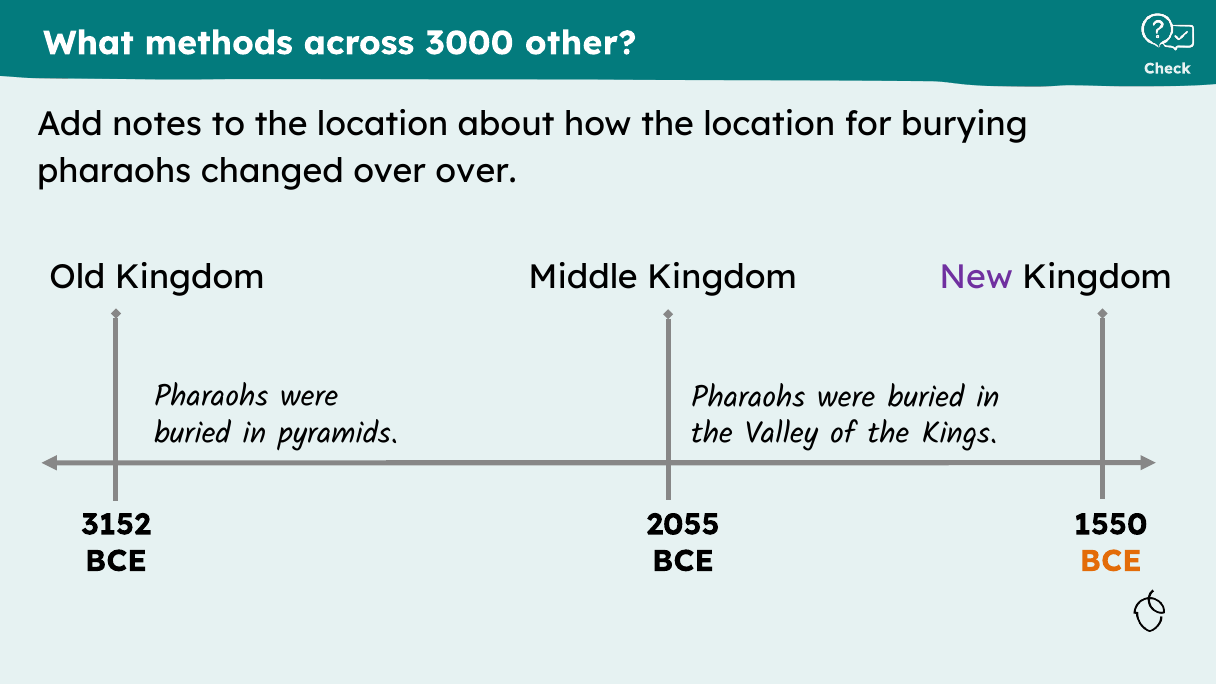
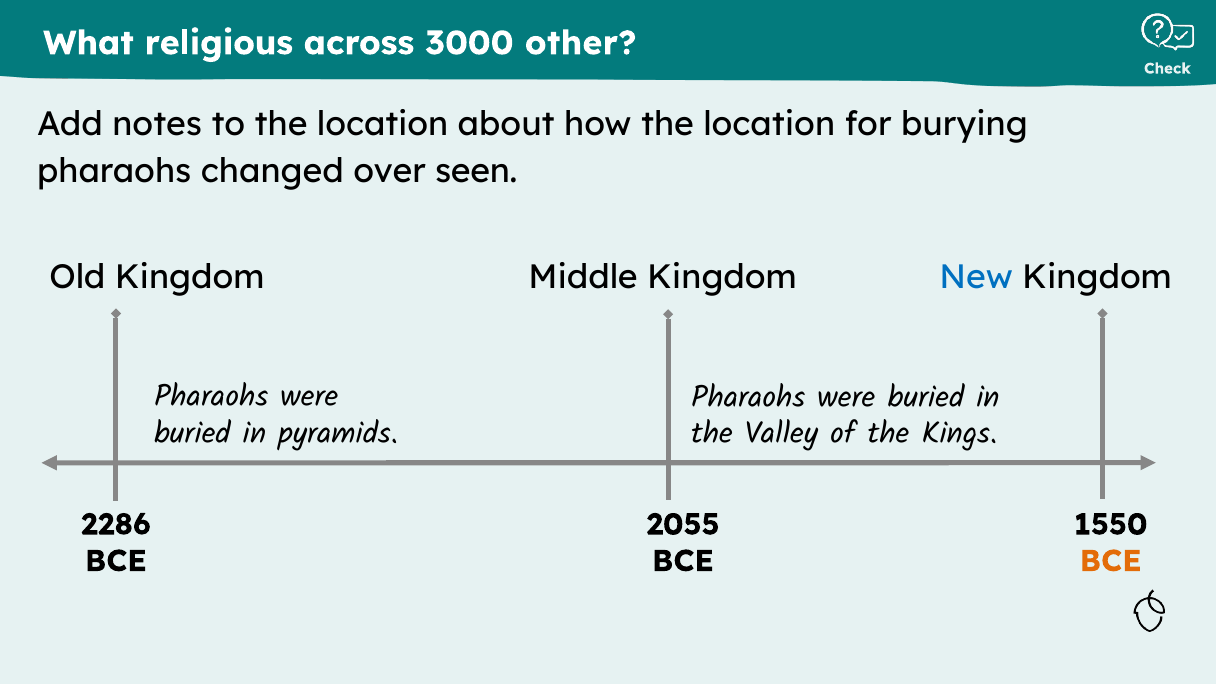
methods: methods -> religious
over over: over -> seen
New colour: purple -> blue
3152: 3152 -> 2286
